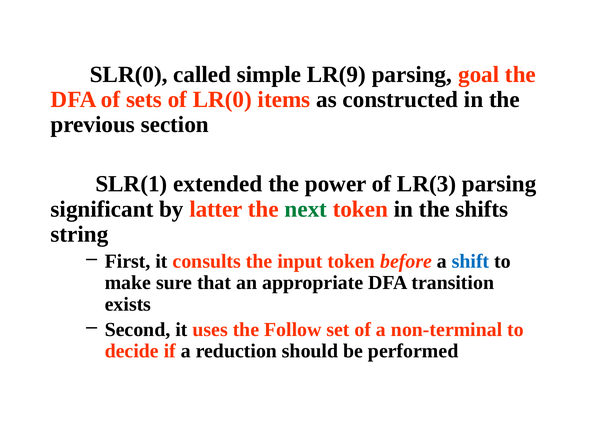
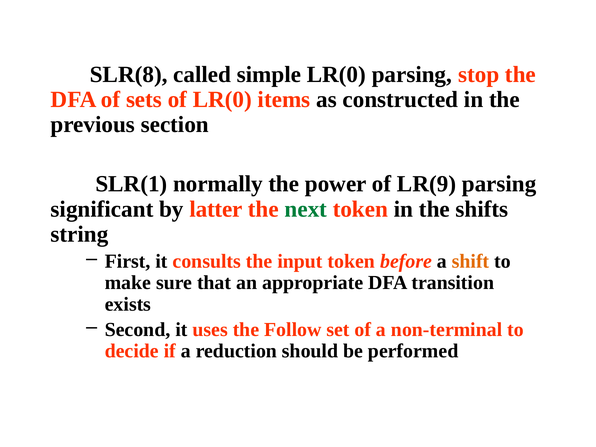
SLR(0: SLR(0 -> SLR(8
simple LR(9: LR(9 -> LR(0
goal: goal -> stop
extended: extended -> normally
LR(3: LR(3 -> LR(9
shift colour: blue -> orange
